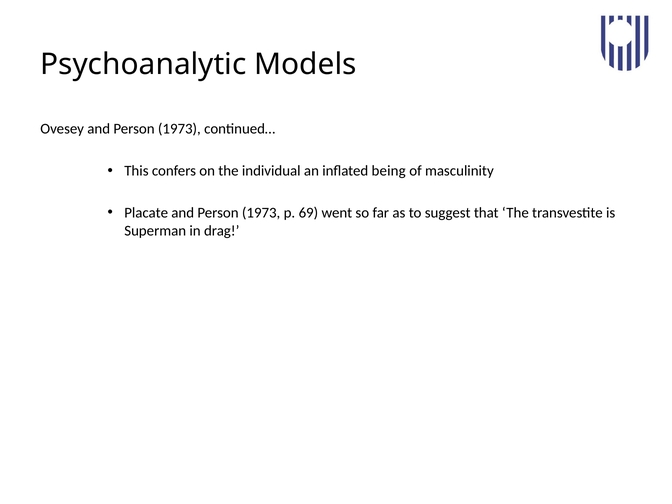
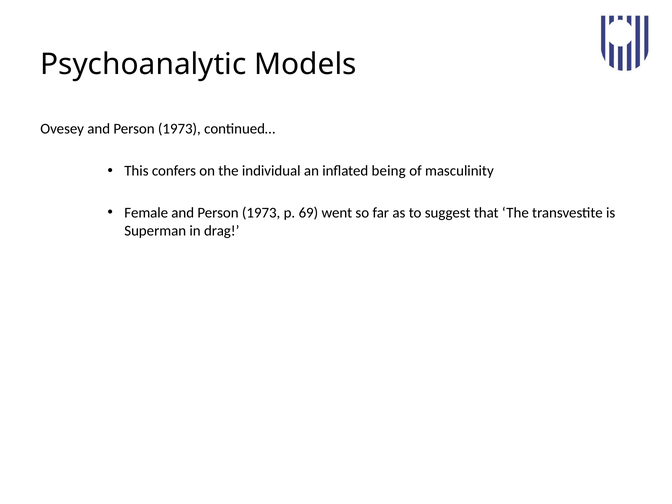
Placate: Placate -> Female
